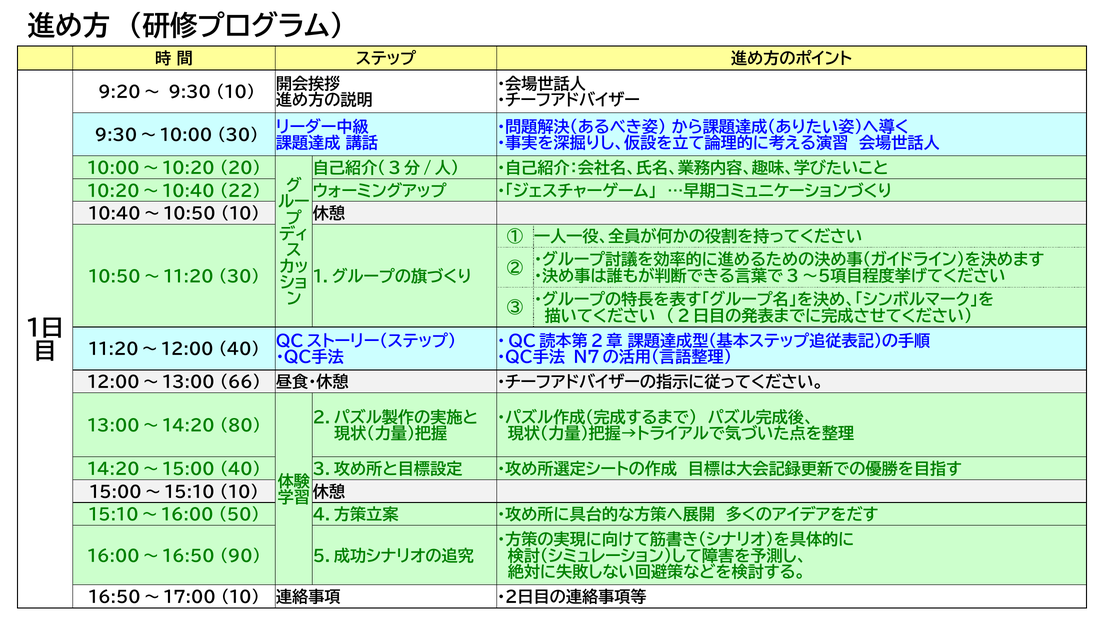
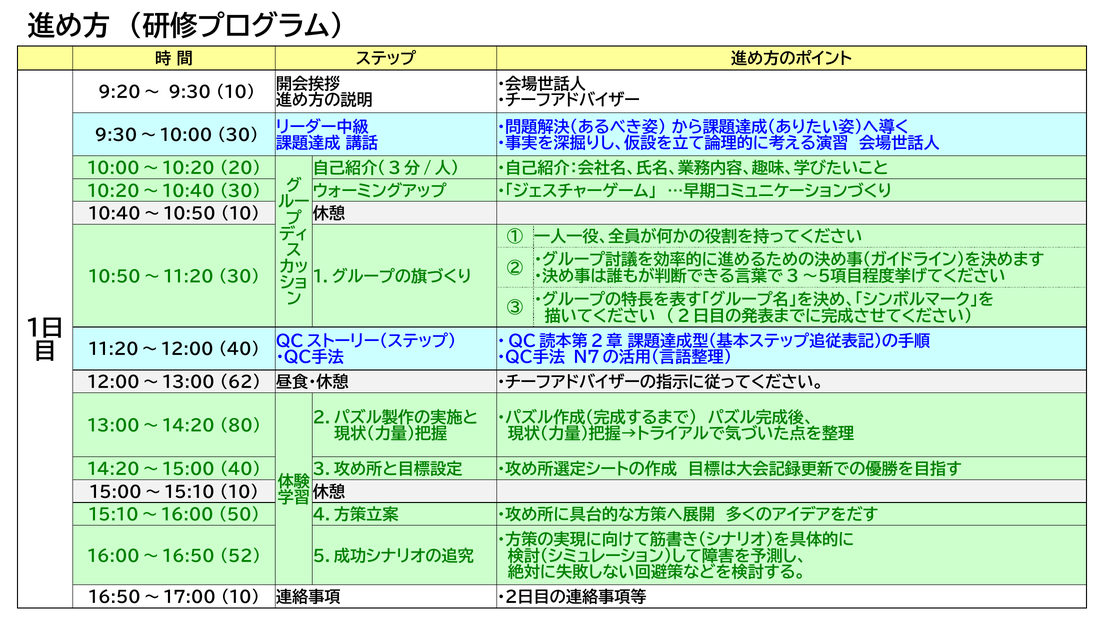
10:20～10:40 22: 22 -> 30
66: 66 -> 62
90: 90 -> 52
